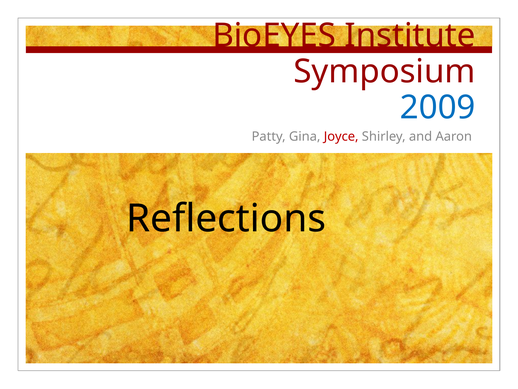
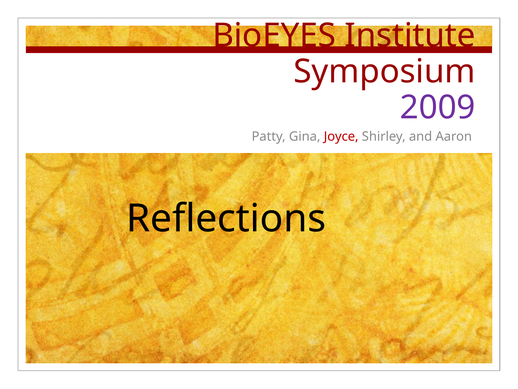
2009 colour: blue -> purple
